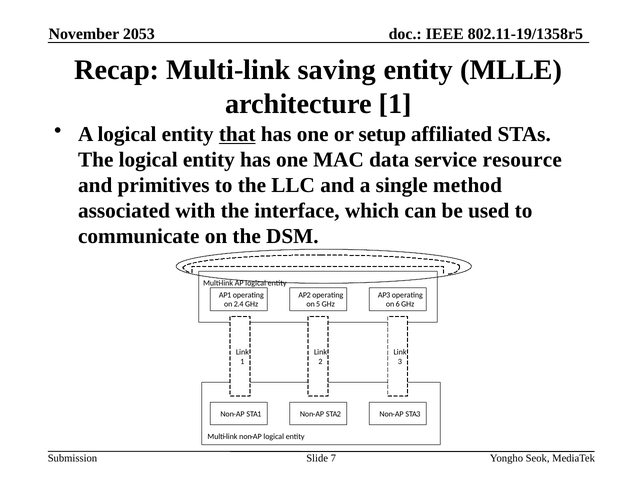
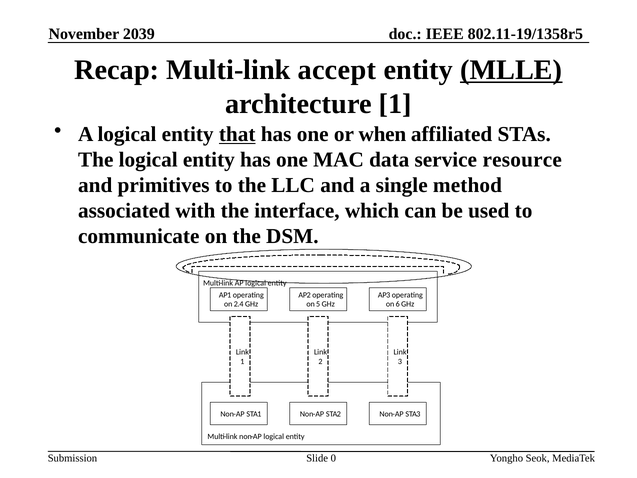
2053: 2053 -> 2039
saving: saving -> accept
MLLE underline: none -> present
setup: setup -> when
7: 7 -> 0
